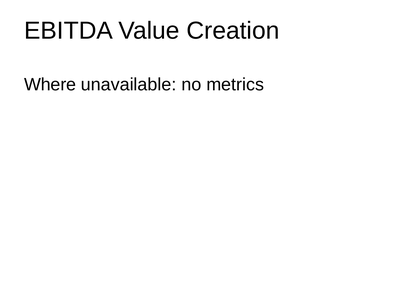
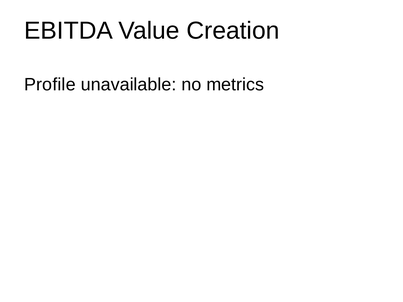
Where: Where -> Profile
